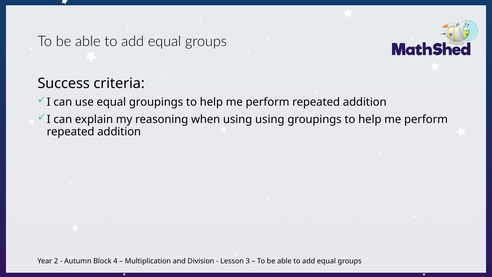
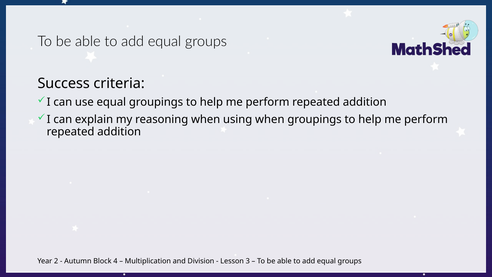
using using: using -> when
